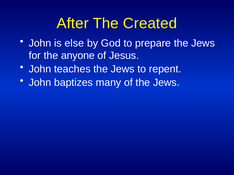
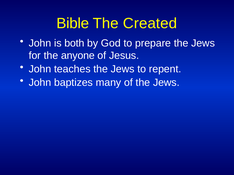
After: After -> Bible
else: else -> both
